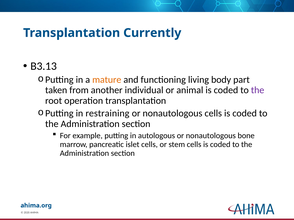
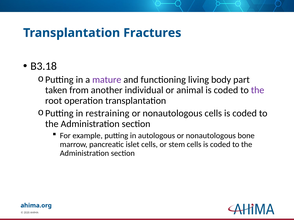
Currently: Currently -> Fractures
B3.13: B3.13 -> B3.18
mature colour: orange -> purple
